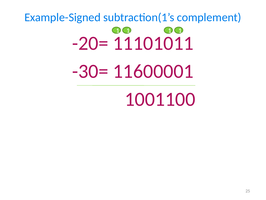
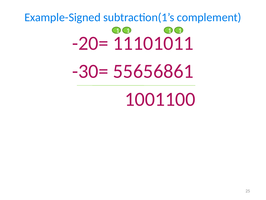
11600001: 11600001 -> 55656861
